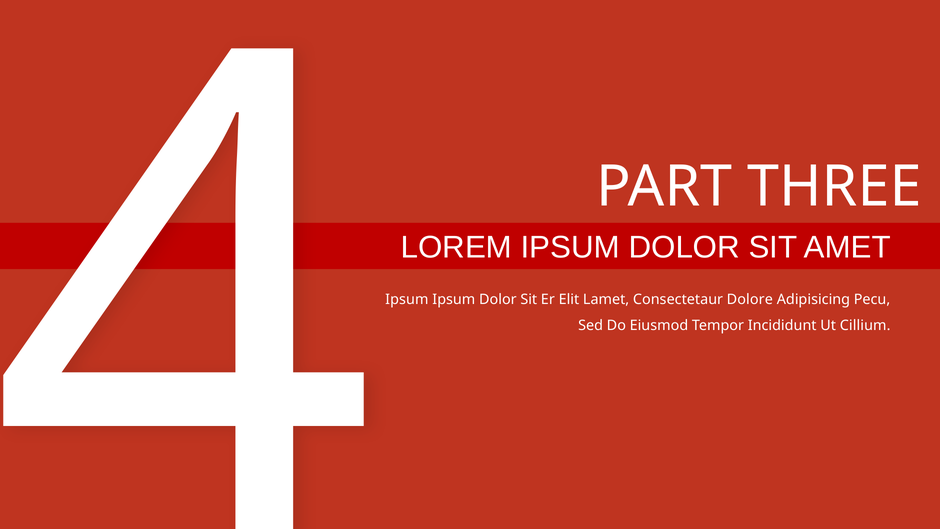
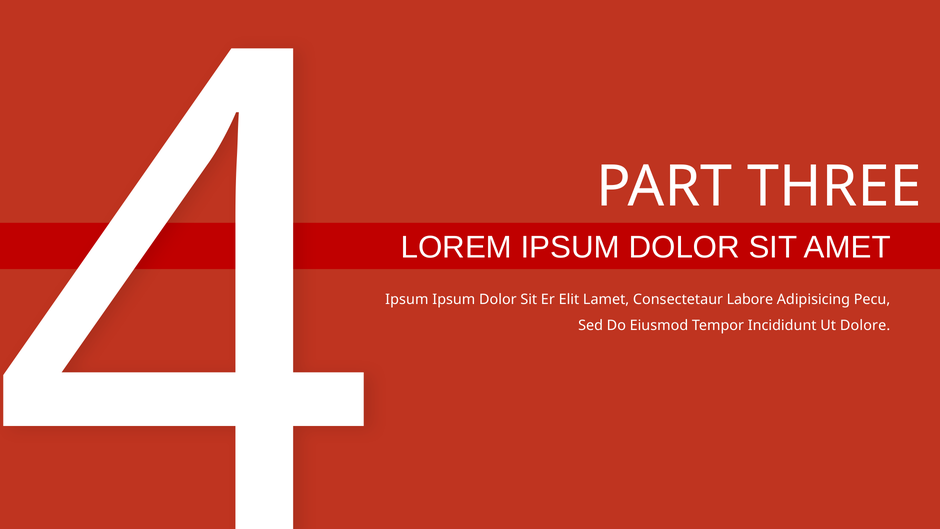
Dolore: Dolore -> Labore
Cillium: Cillium -> Dolore
